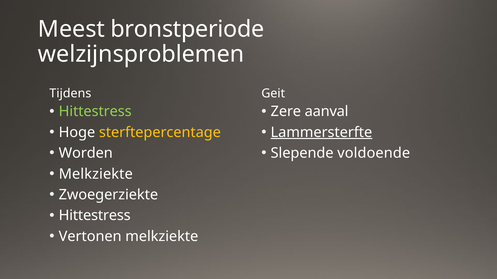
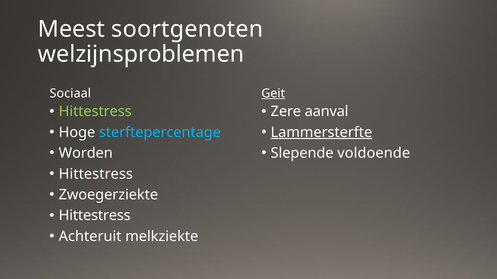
bronstperiode: bronstperiode -> soortgenoten
Tijdens: Tijdens -> Sociaal
Geit underline: none -> present
sterftepercentage colour: yellow -> light blue
Melkziekte at (96, 174): Melkziekte -> Hittestress
Vertonen: Vertonen -> Achteruit
